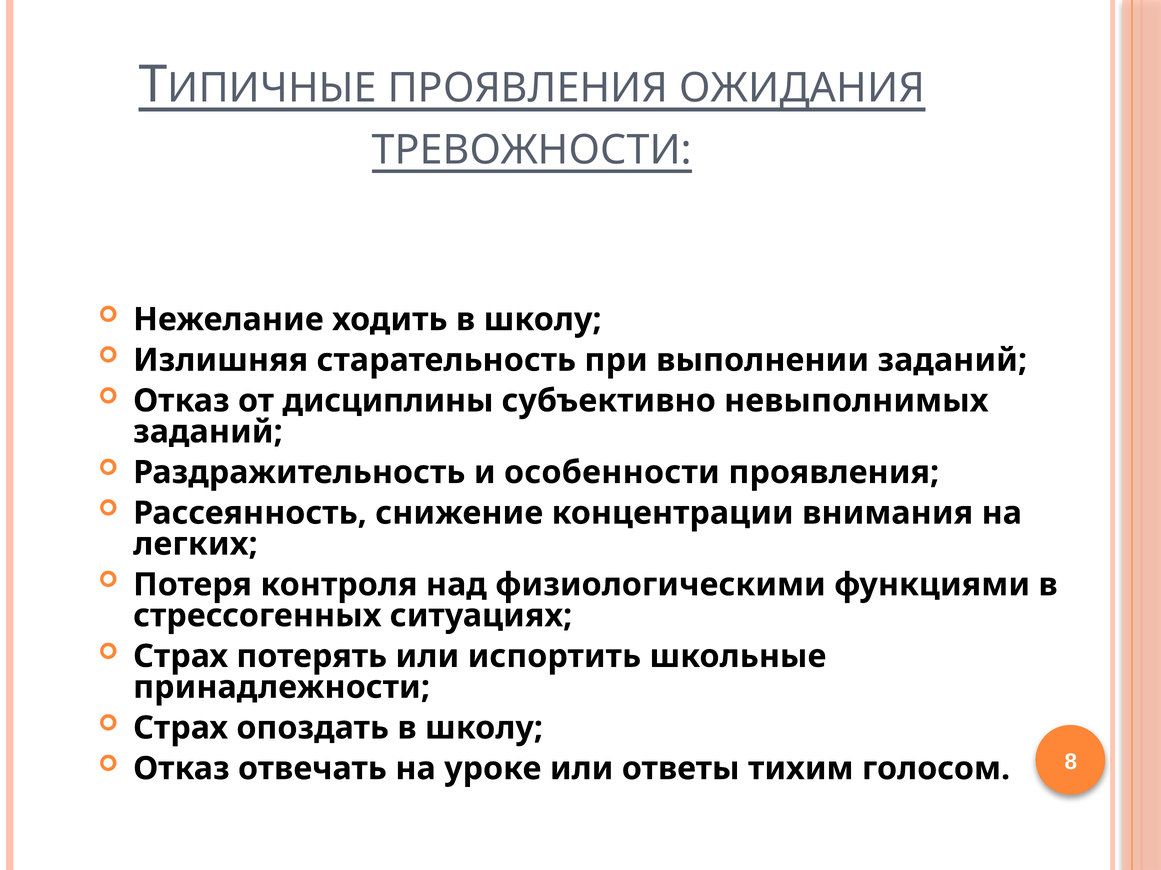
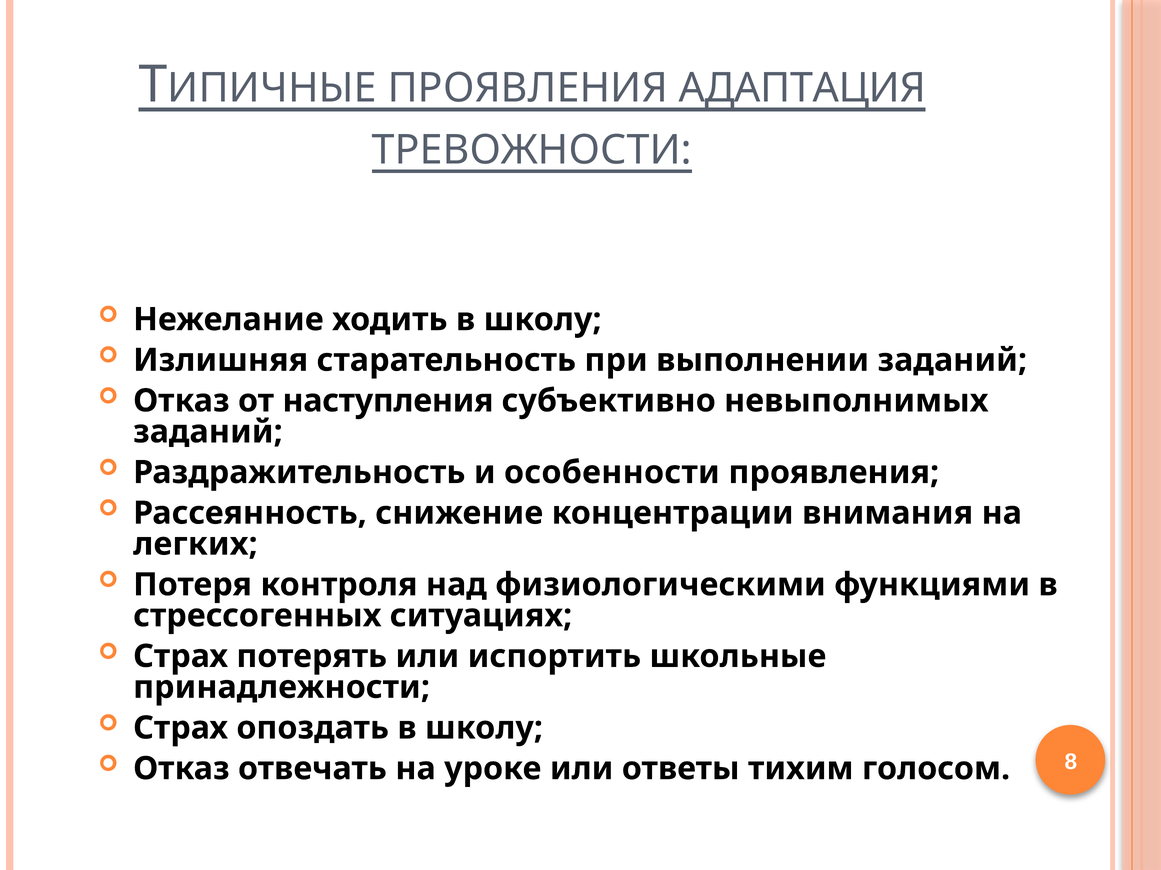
ОЖИДАНИЯ: ОЖИДАНИЯ -> АДАПТАЦИЯ
дисциплины: дисциплины -> наступления
